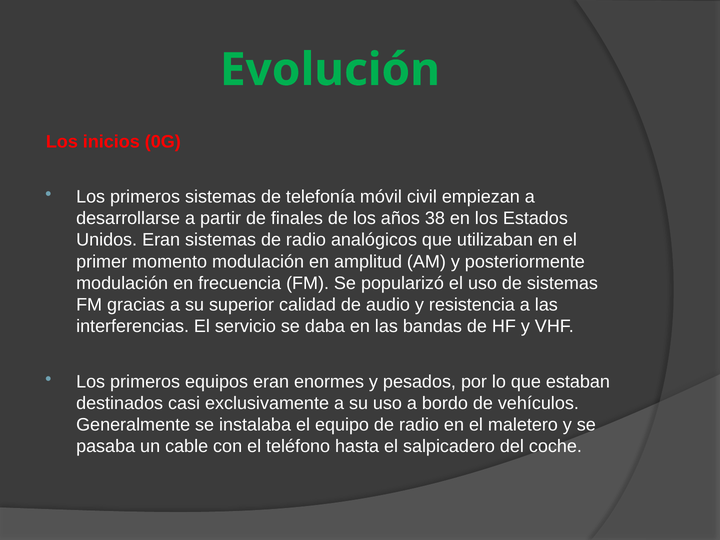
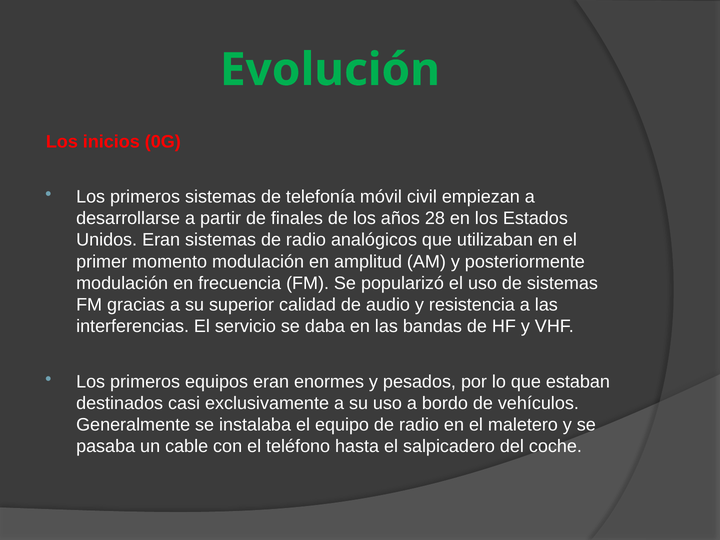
38: 38 -> 28
